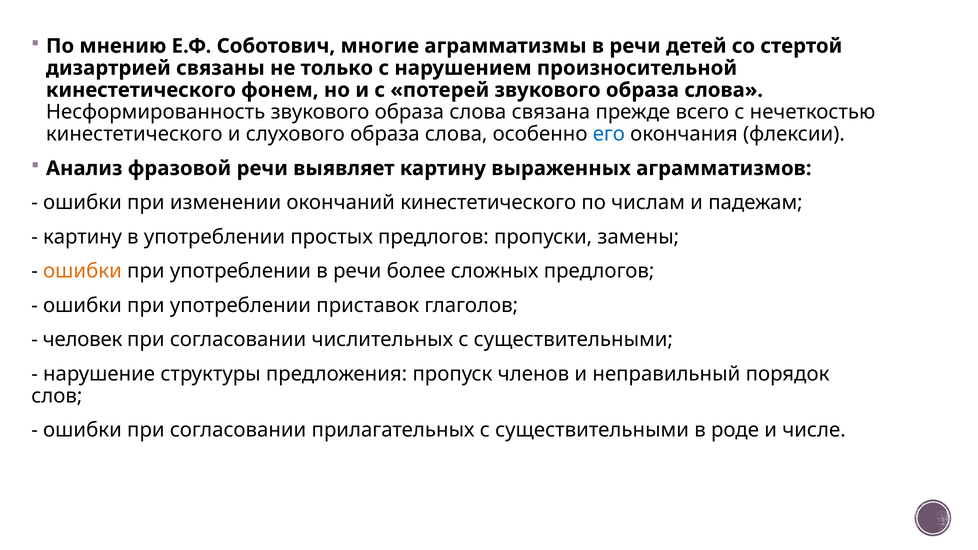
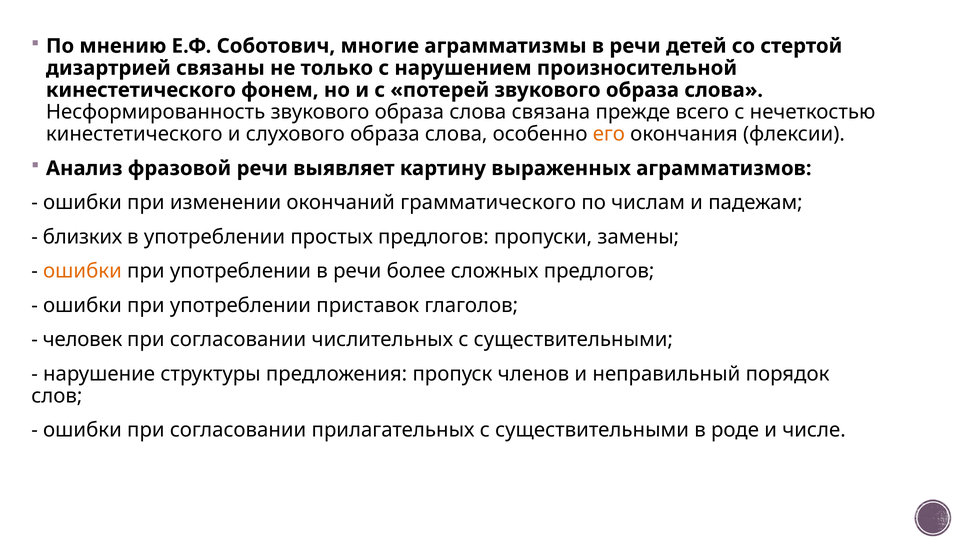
его colour: blue -> orange
окончаний кинестетического: кинестетического -> грамматического
картину at (83, 237): картину -> близких
